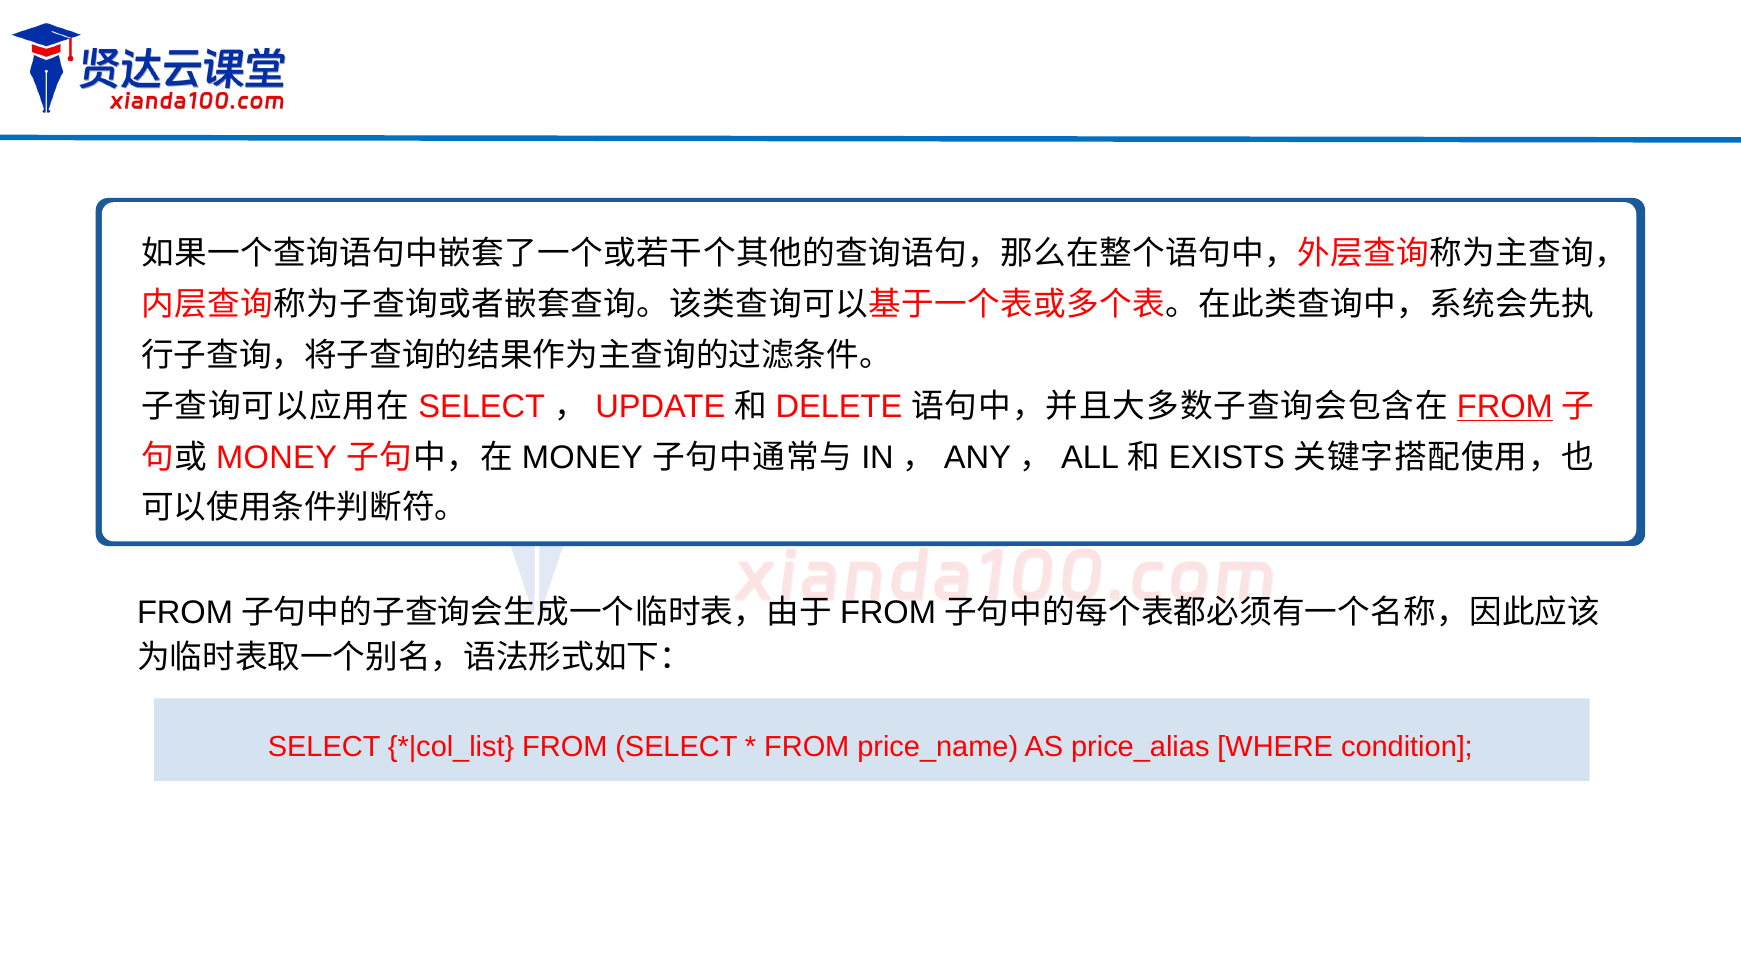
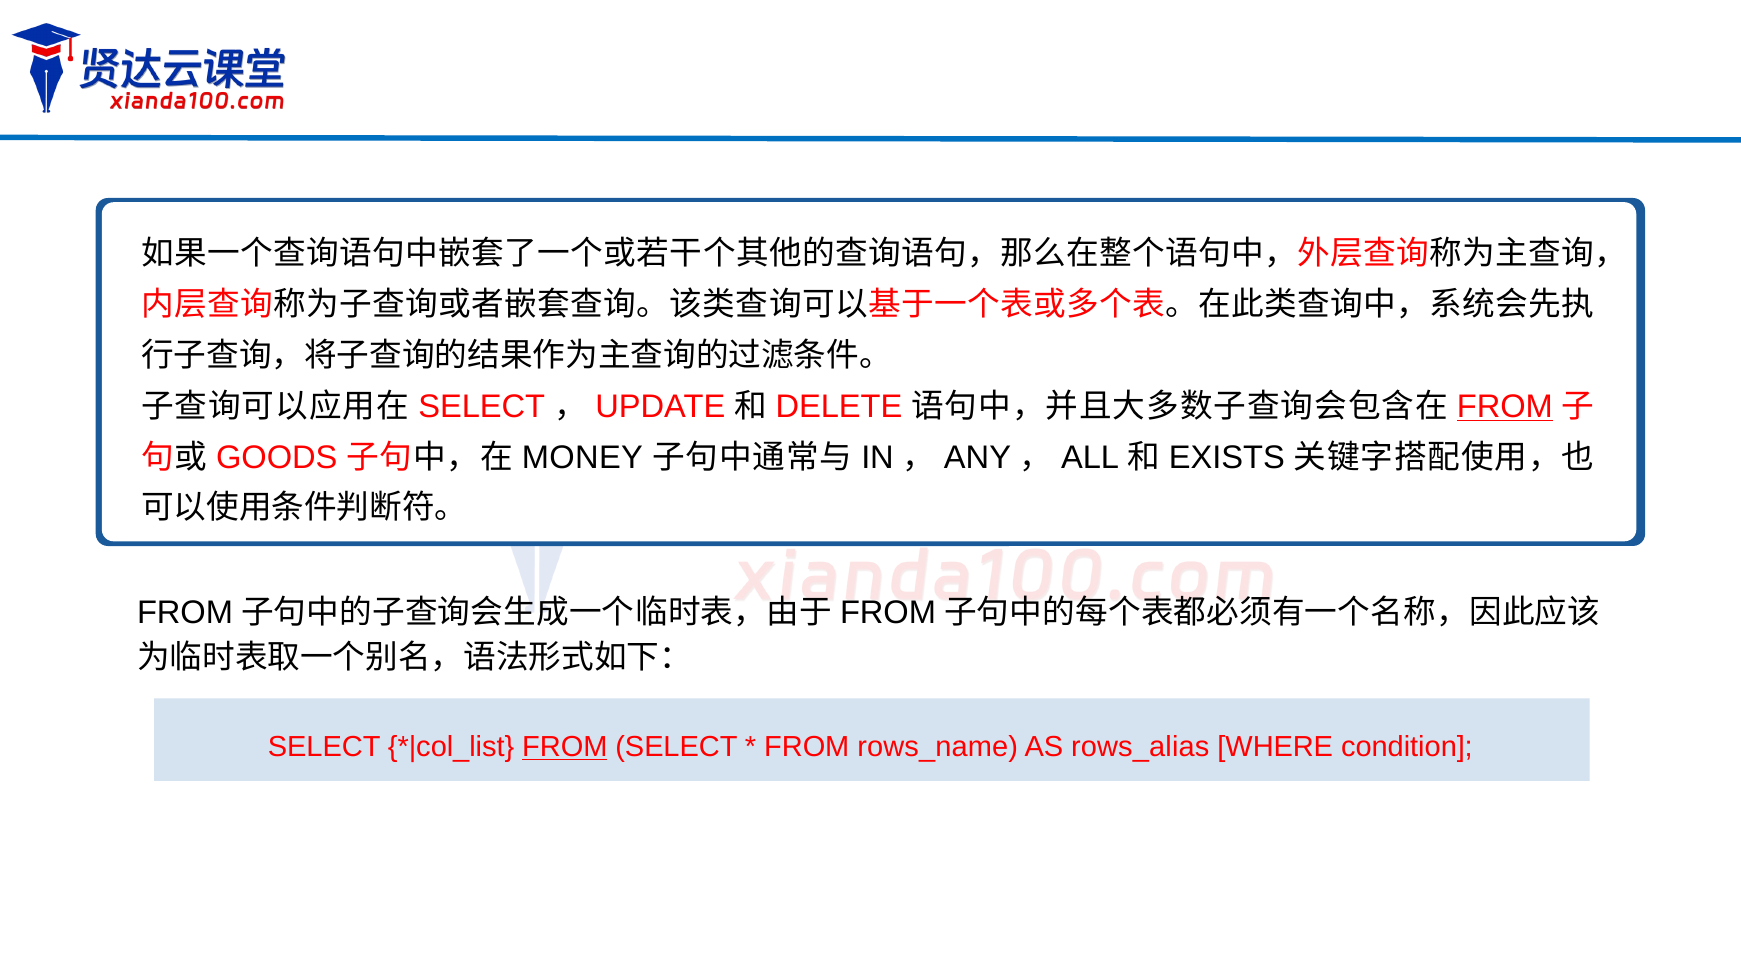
MONEY at (277, 457): MONEY -> GOODS
FROM at (565, 747) underline: none -> present
price_name: price_name -> rows_name
price_alias: price_alias -> rows_alias
